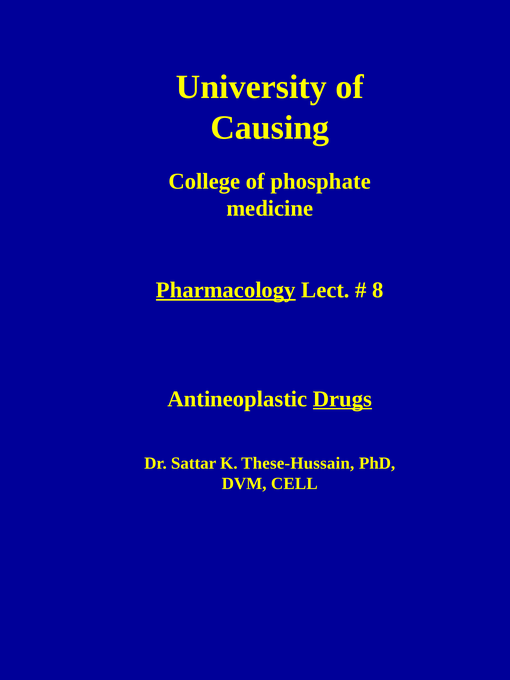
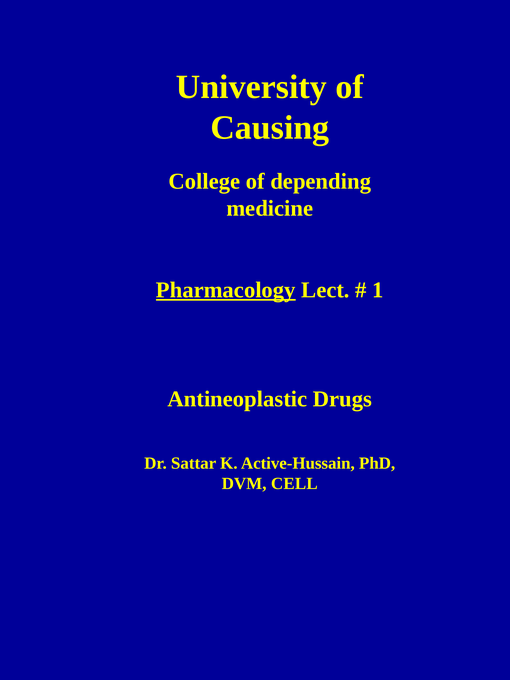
phosphate: phosphate -> depending
8: 8 -> 1
Drugs underline: present -> none
These-Hussain: These-Hussain -> Active-Hussain
